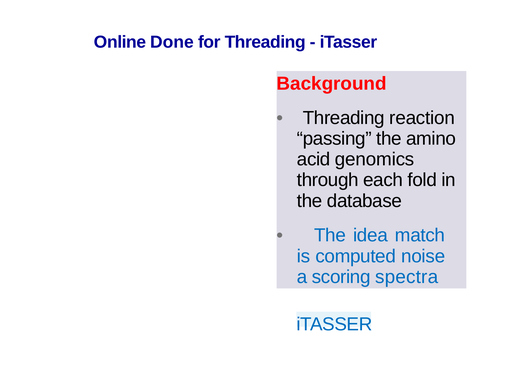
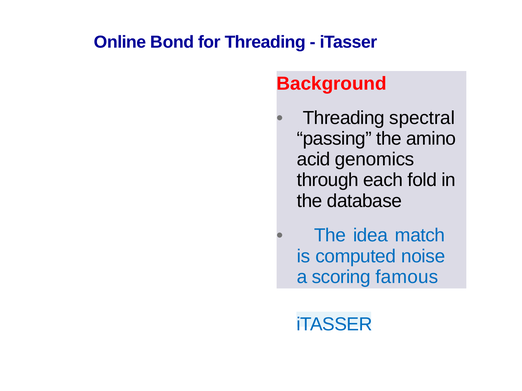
Done: Done -> Bond
reaction: reaction -> spectral
spectra: spectra -> famous
